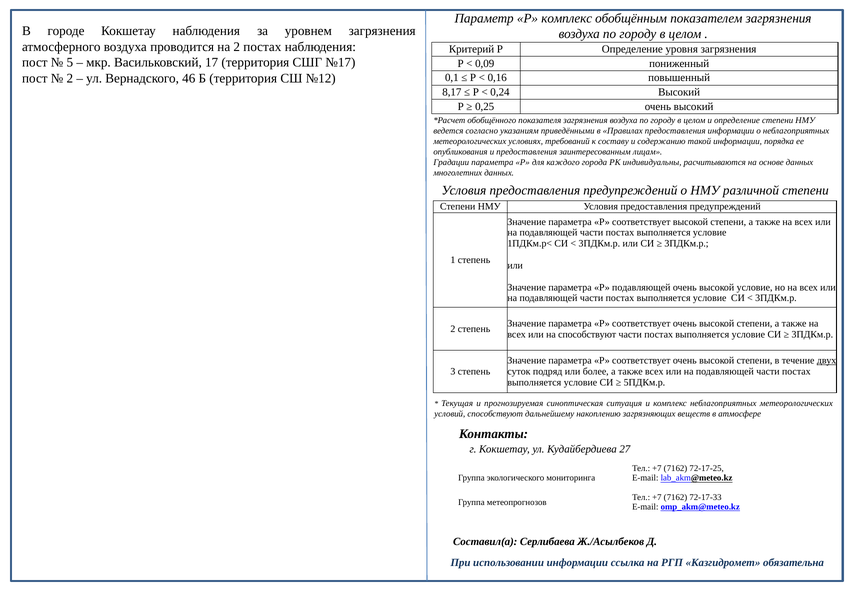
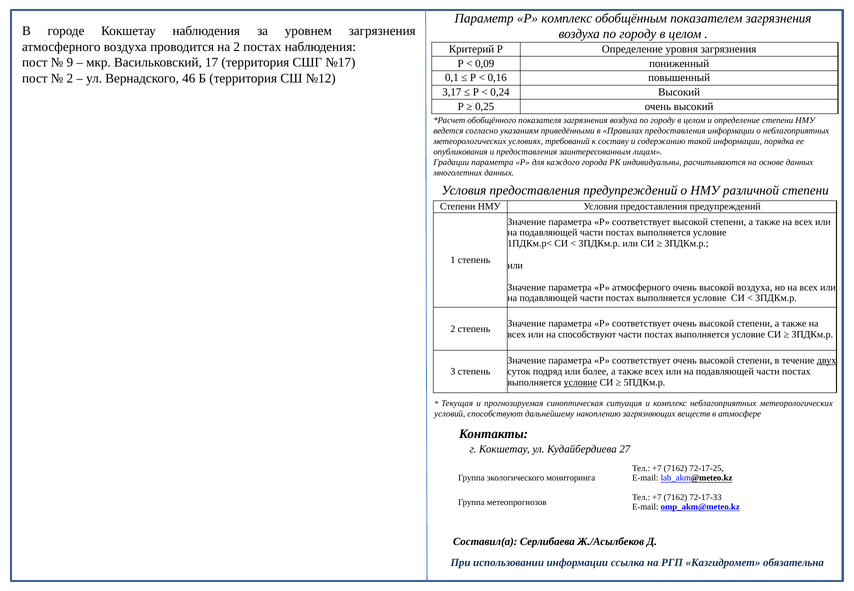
5: 5 -> 9
8,17: 8,17 -> 3,17
Р подавляющей: подавляющей -> атмосферного
высокой условие: условие -> воздуха
условие at (580, 383) underline: none -> present
